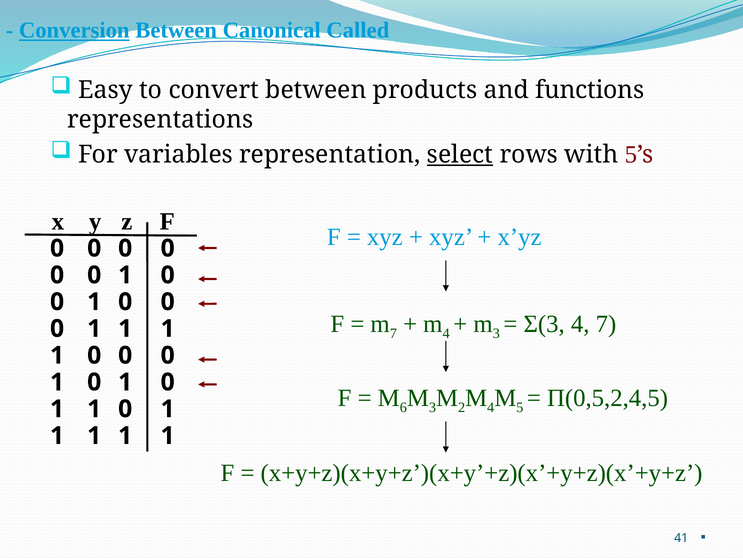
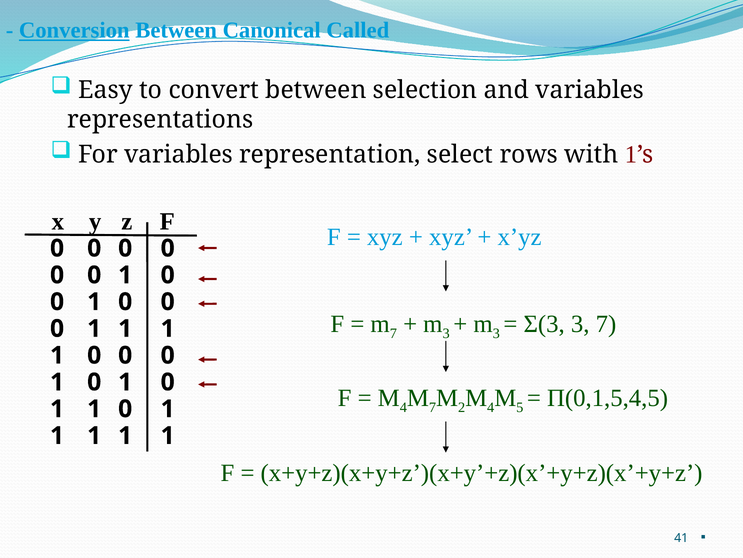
products: products -> selection
and functions: functions -> variables
select underline: present -> none
with 5: 5 -> 1
4 at (446, 333): 4 -> 3
Σ(3 4: 4 -> 3
6 at (403, 407): 6 -> 4
3 at (432, 407): 3 -> 7
Π(0,5,2,4,5: Π(0,5,2,4,5 -> Π(0,1,5,4,5
